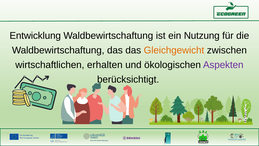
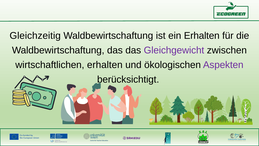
Entwicklung: Entwicklung -> Gleichzeitig
ein Nutzung: Nutzung -> Erhalten
Gleichgewicht colour: orange -> purple
